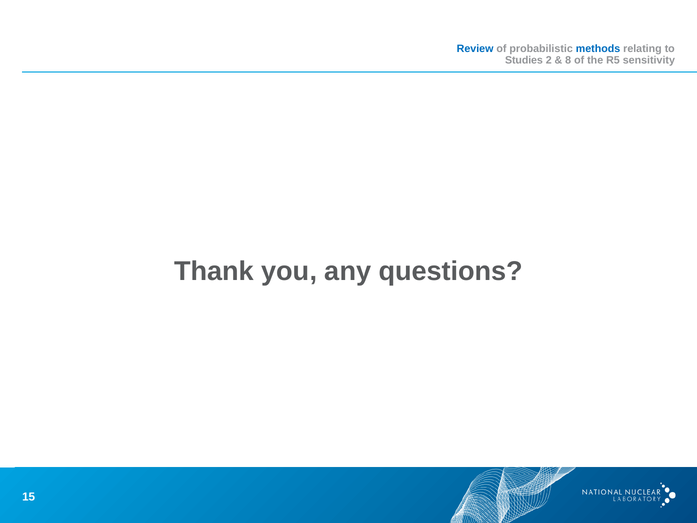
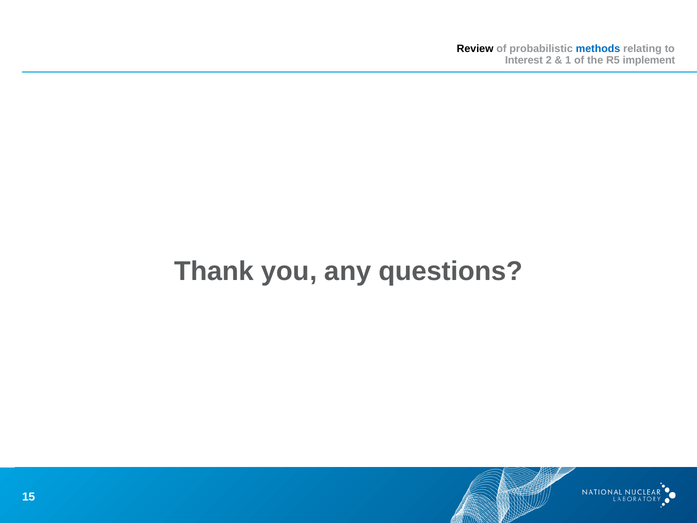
Review colour: blue -> black
Studies: Studies -> Interest
8: 8 -> 1
sensitivity: sensitivity -> implement
